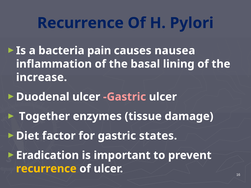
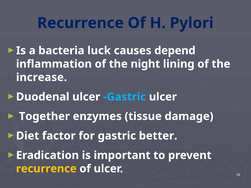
pain: pain -> luck
nausea: nausea -> depend
basal: basal -> night
Gastric at (125, 97) colour: pink -> light blue
states: states -> better
